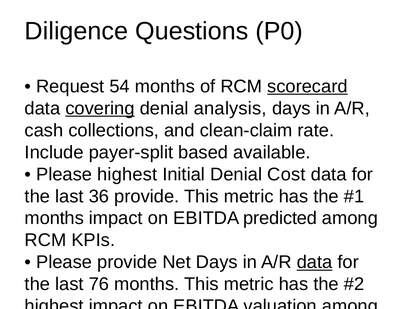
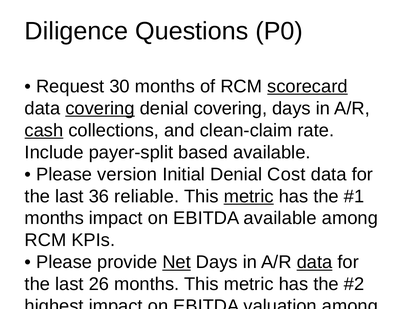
54: 54 -> 30
denial analysis: analysis -> covering
cash at (44, 130) underline: none -> present
Please highest: highest -> version
36 provide: provide -> reliable
metric at (249, 196) underline: none -> present
EBITDA predicted: predicted -> available
Net at (177, 262) underline: none -> present
76: 76 -> 26
